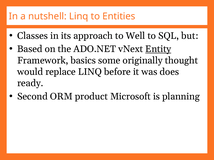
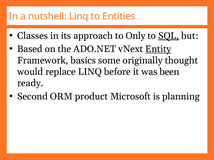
Well: Well -> Only
SQL underline: none -> present
does: does -> been
